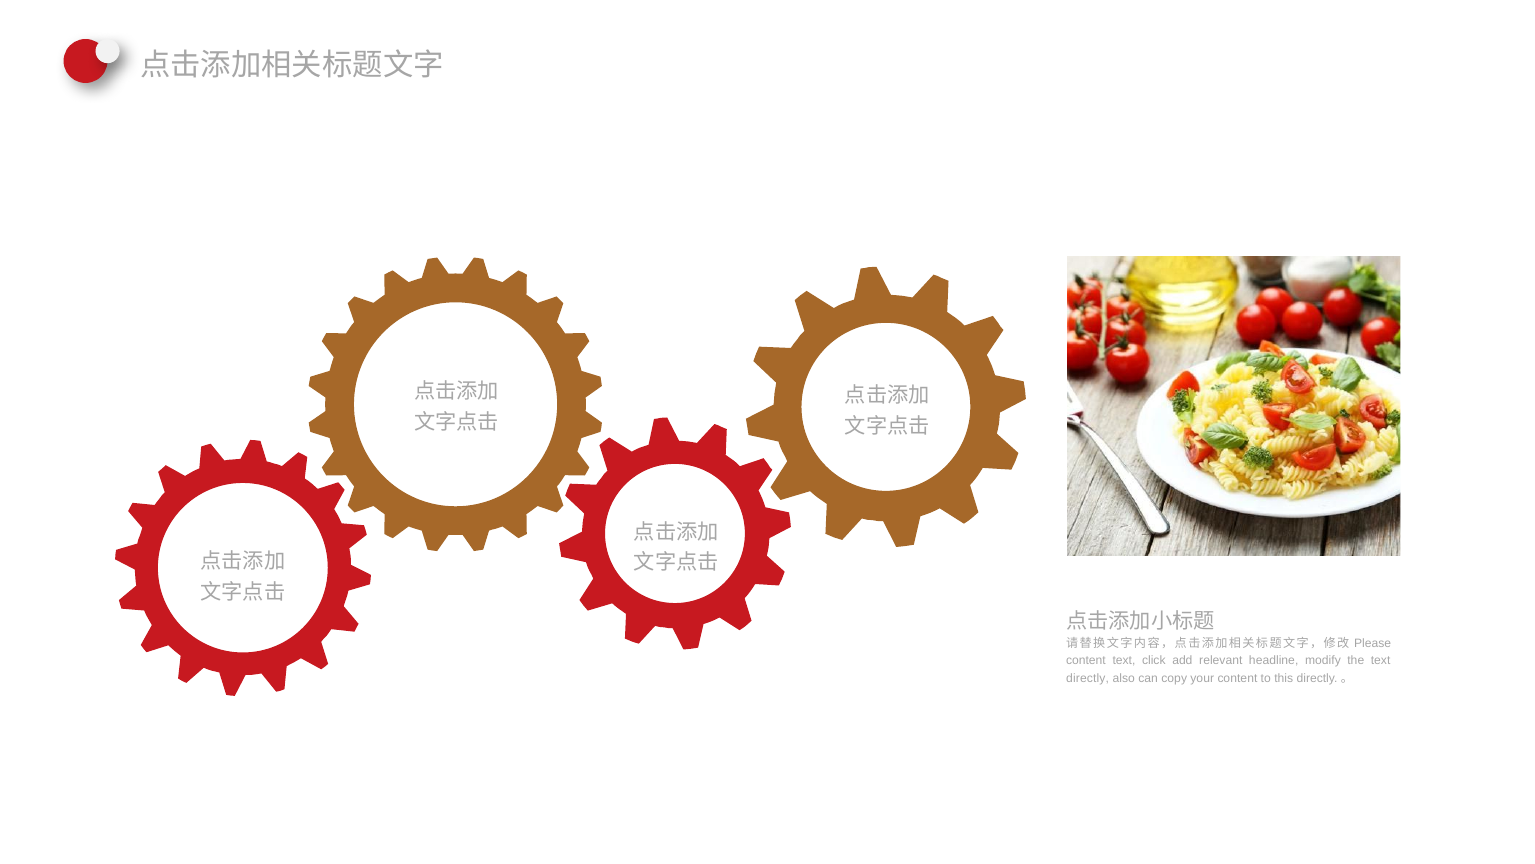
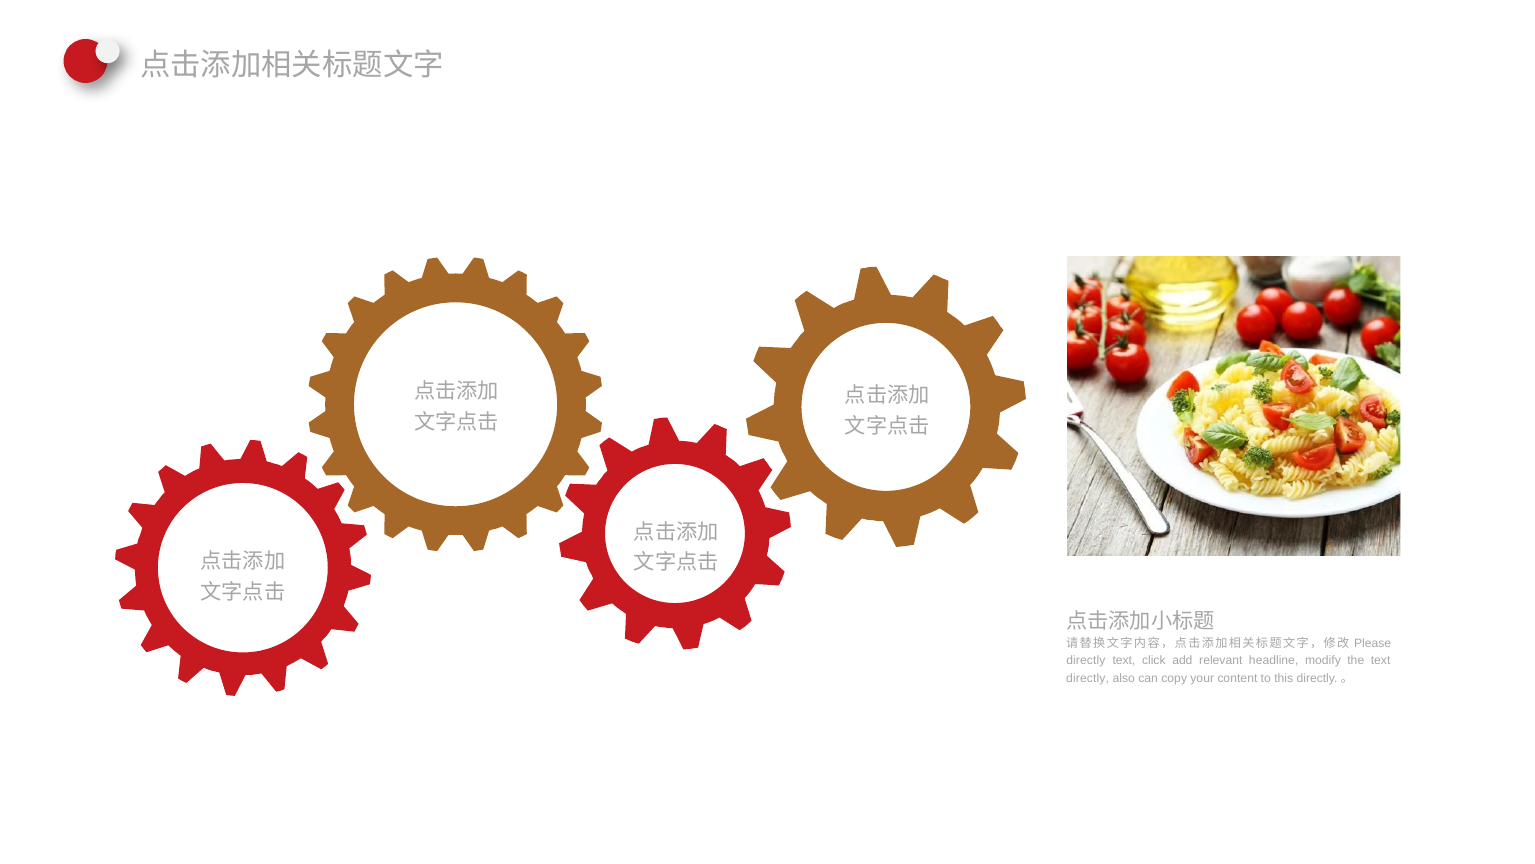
content at (1086, 660): content -> directly
